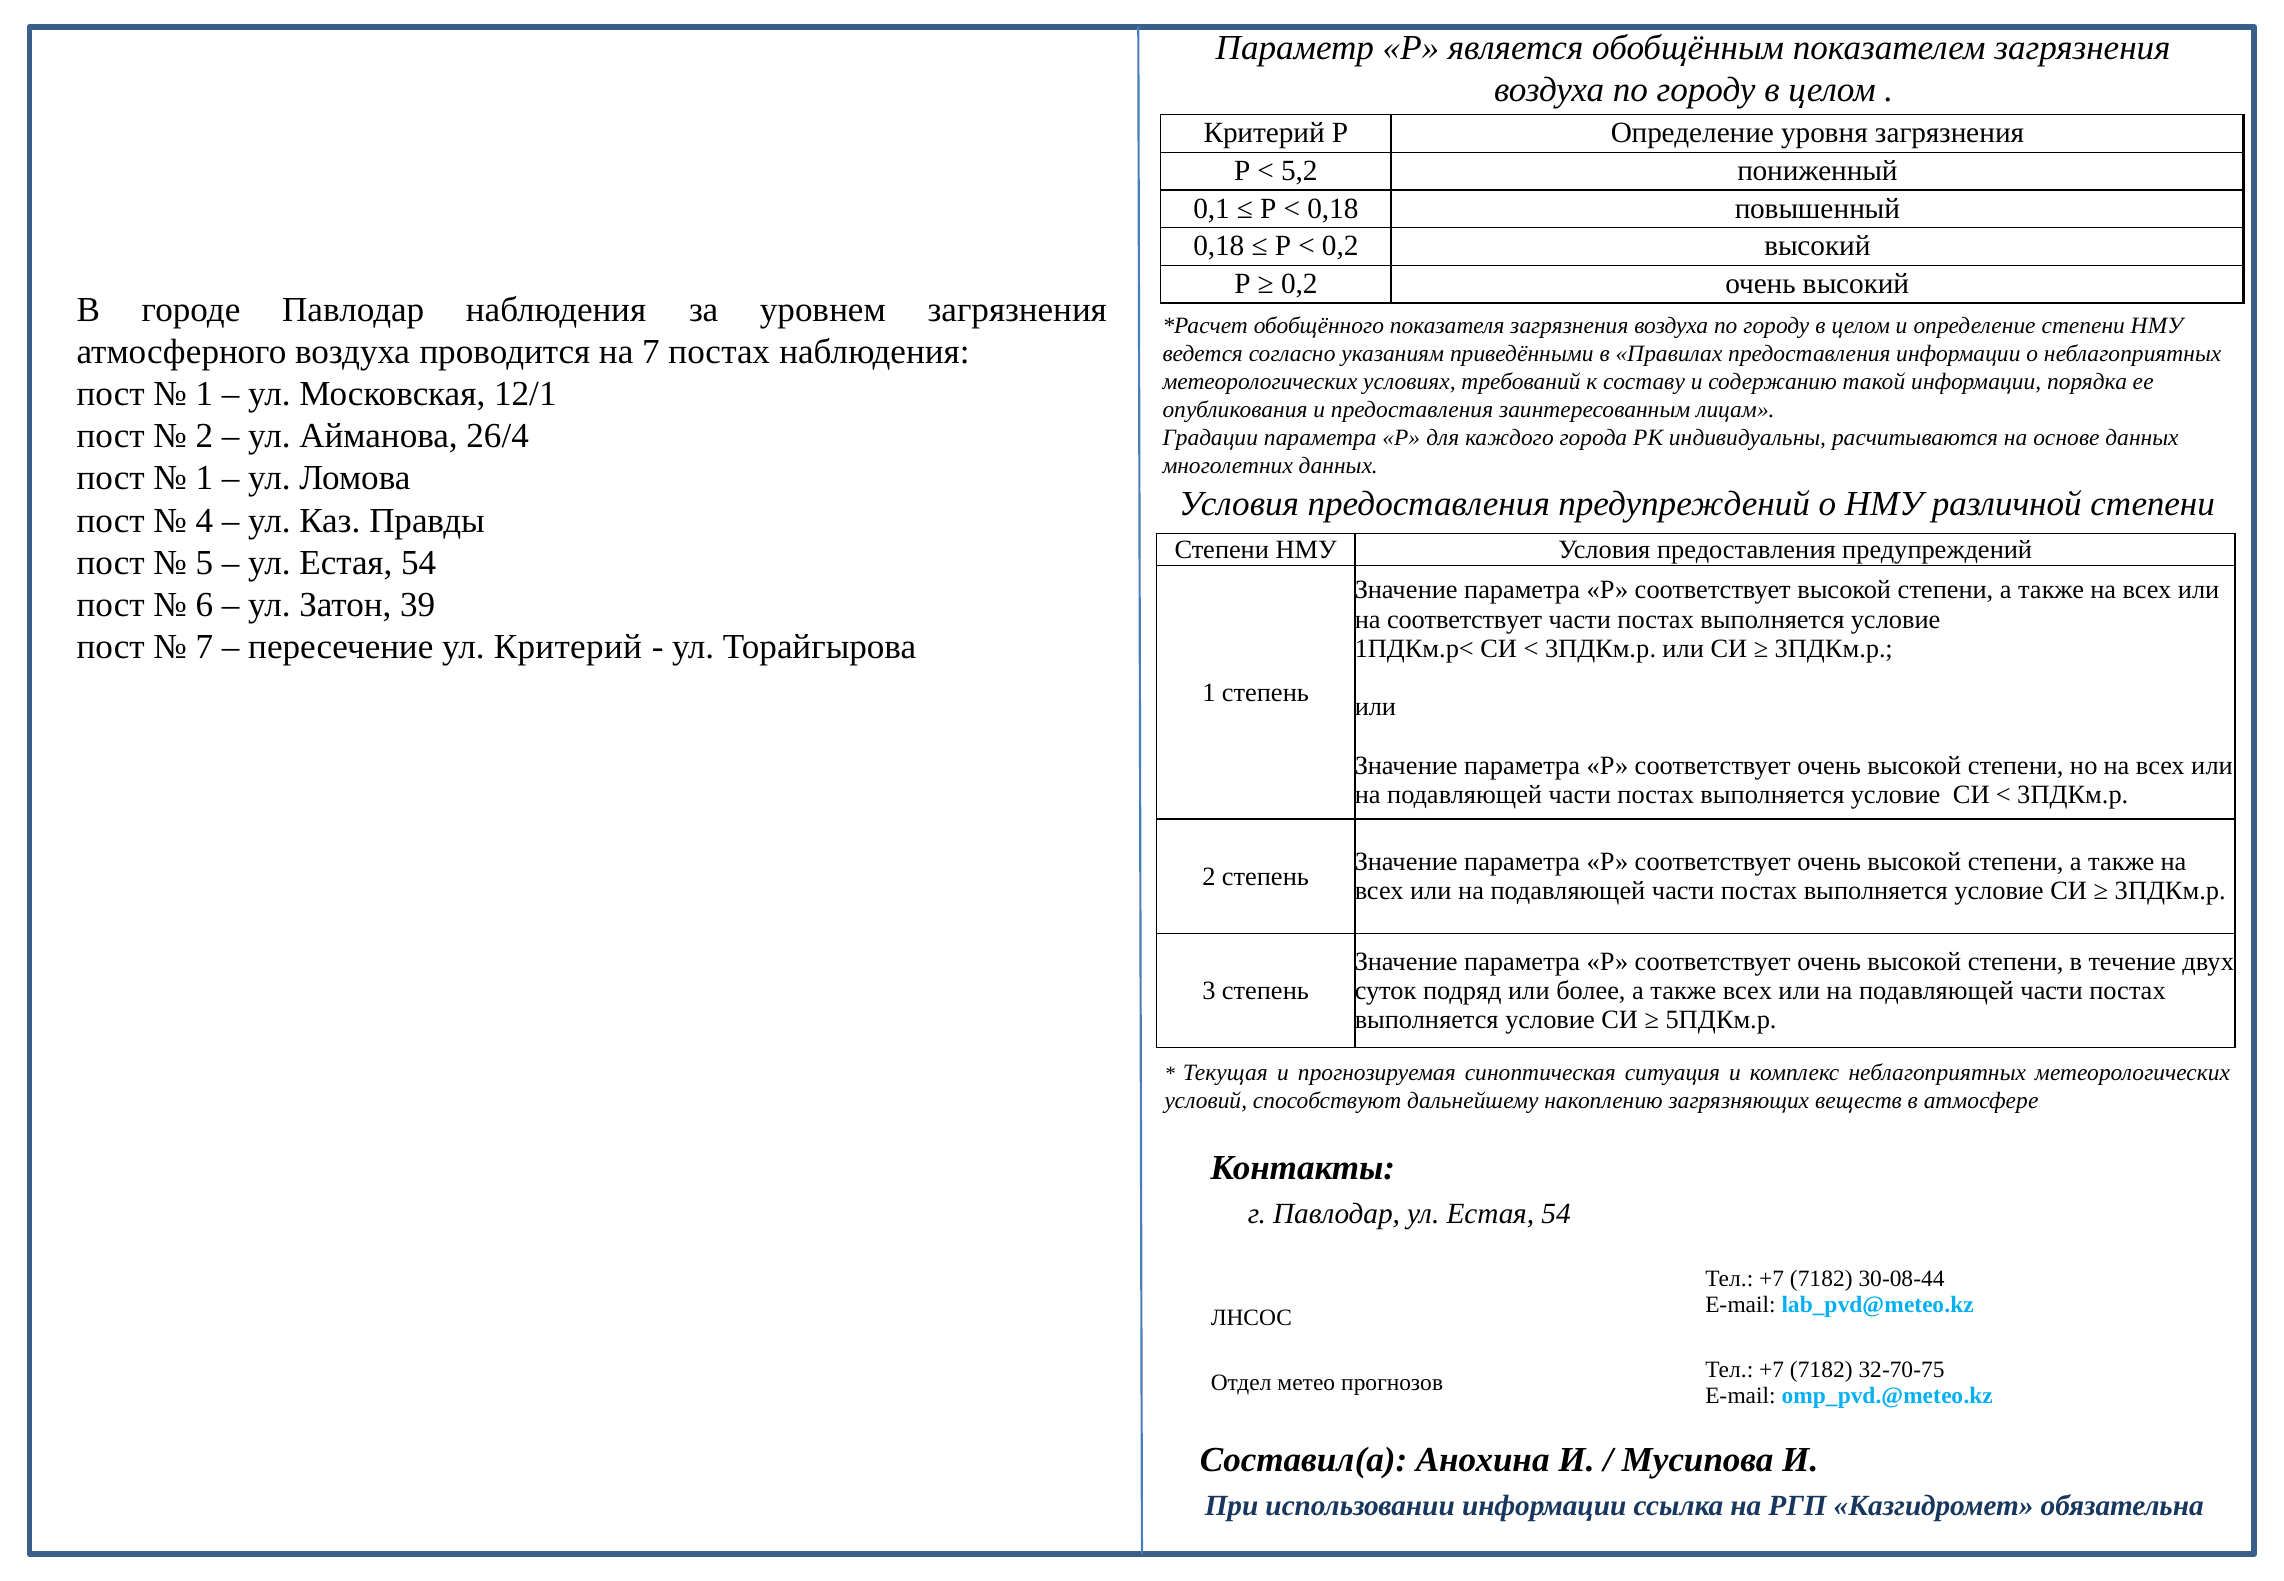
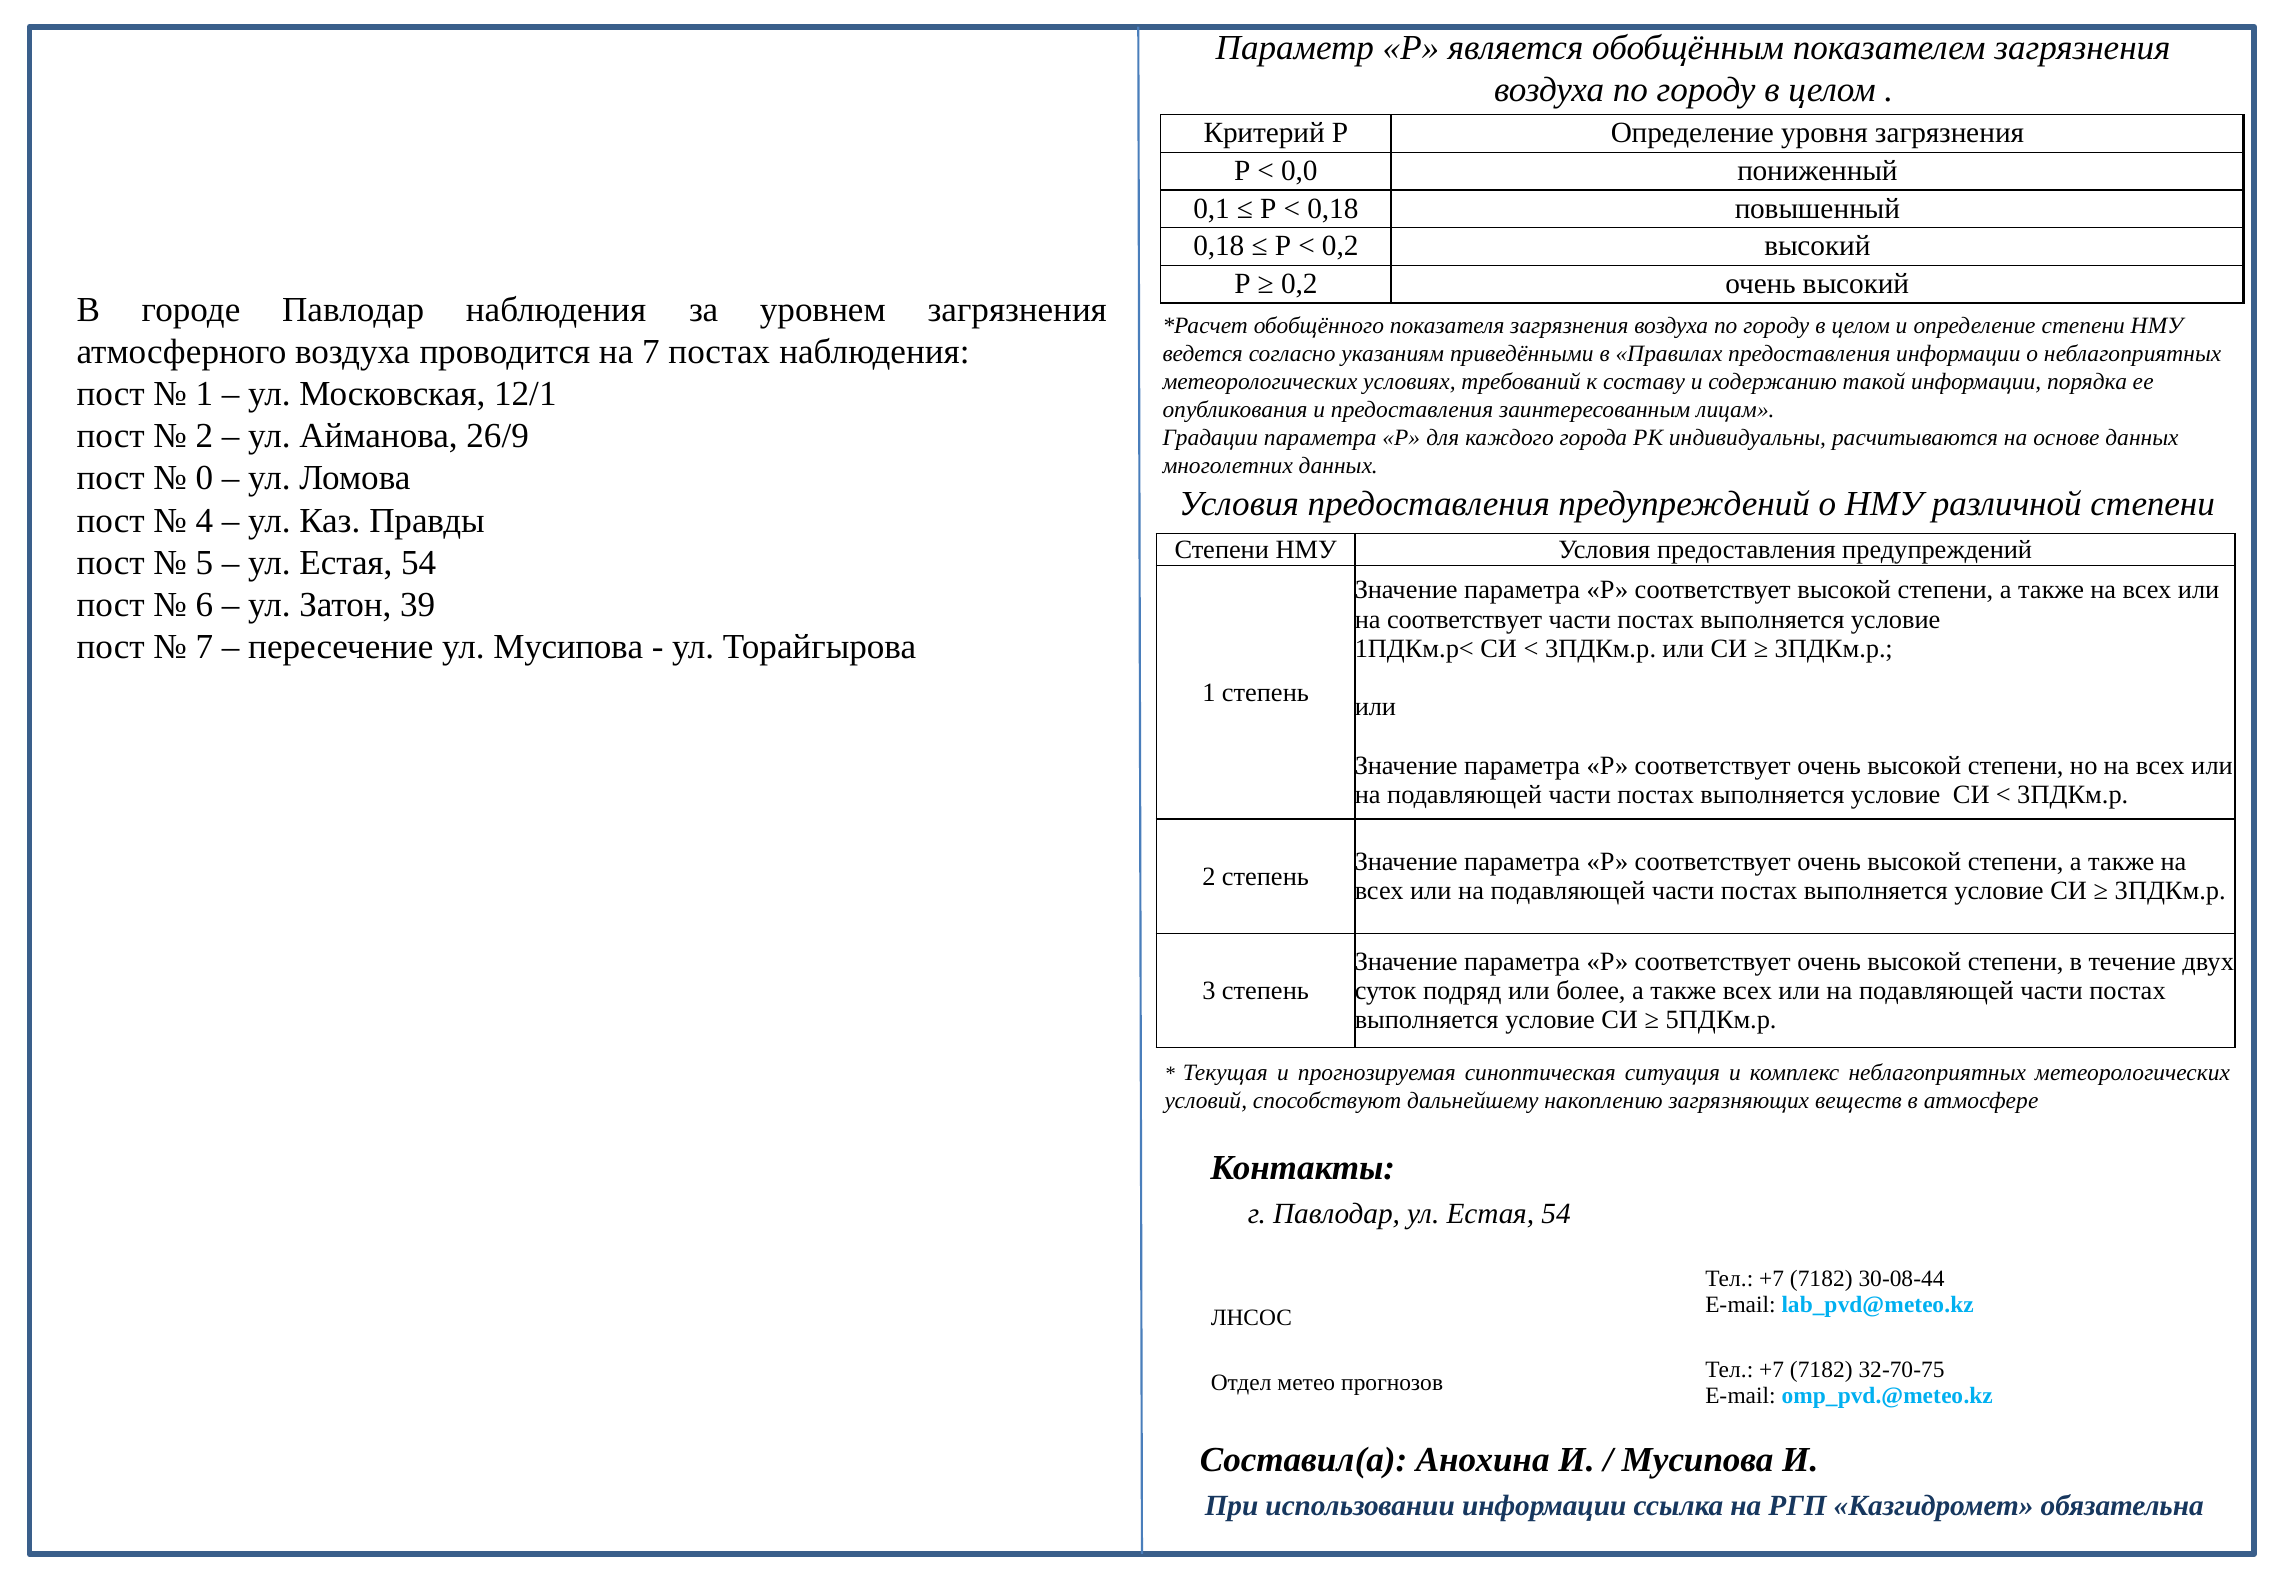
5,2: 5,2 -> 0,0
26/4: 26/4 -> 26/9
1 at (204, 478): 1 -> 0
ул Критерий: Критерий -> Мусипова
